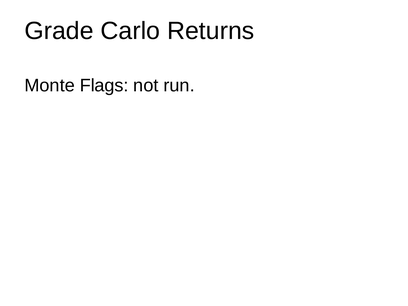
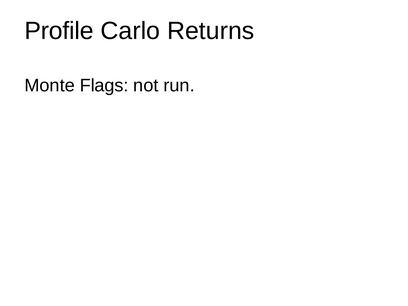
Grade: Grade -> Profile
